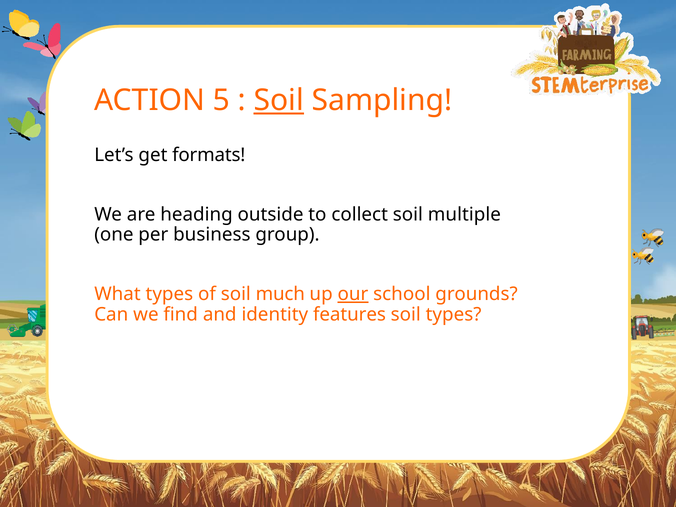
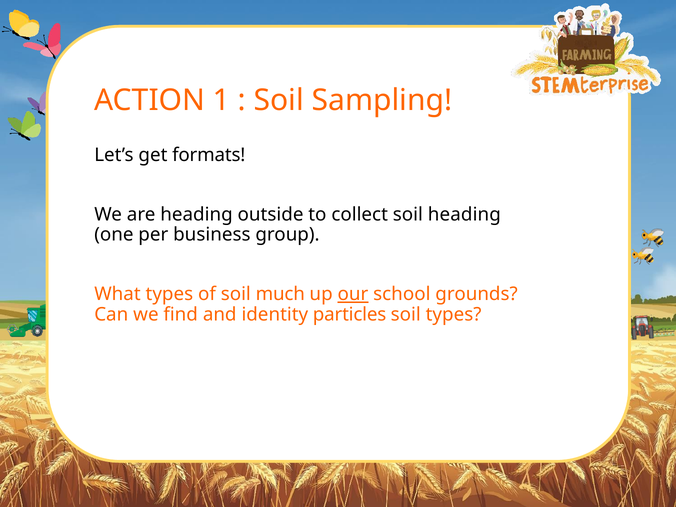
5: 5 -> 1
Soil at (279, 100) underline: present -> none
soil multiple: multiple -> heading
features: features -> particles
